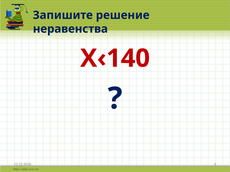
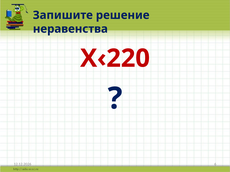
Х‹140: Х‹140 -> Х‹220
